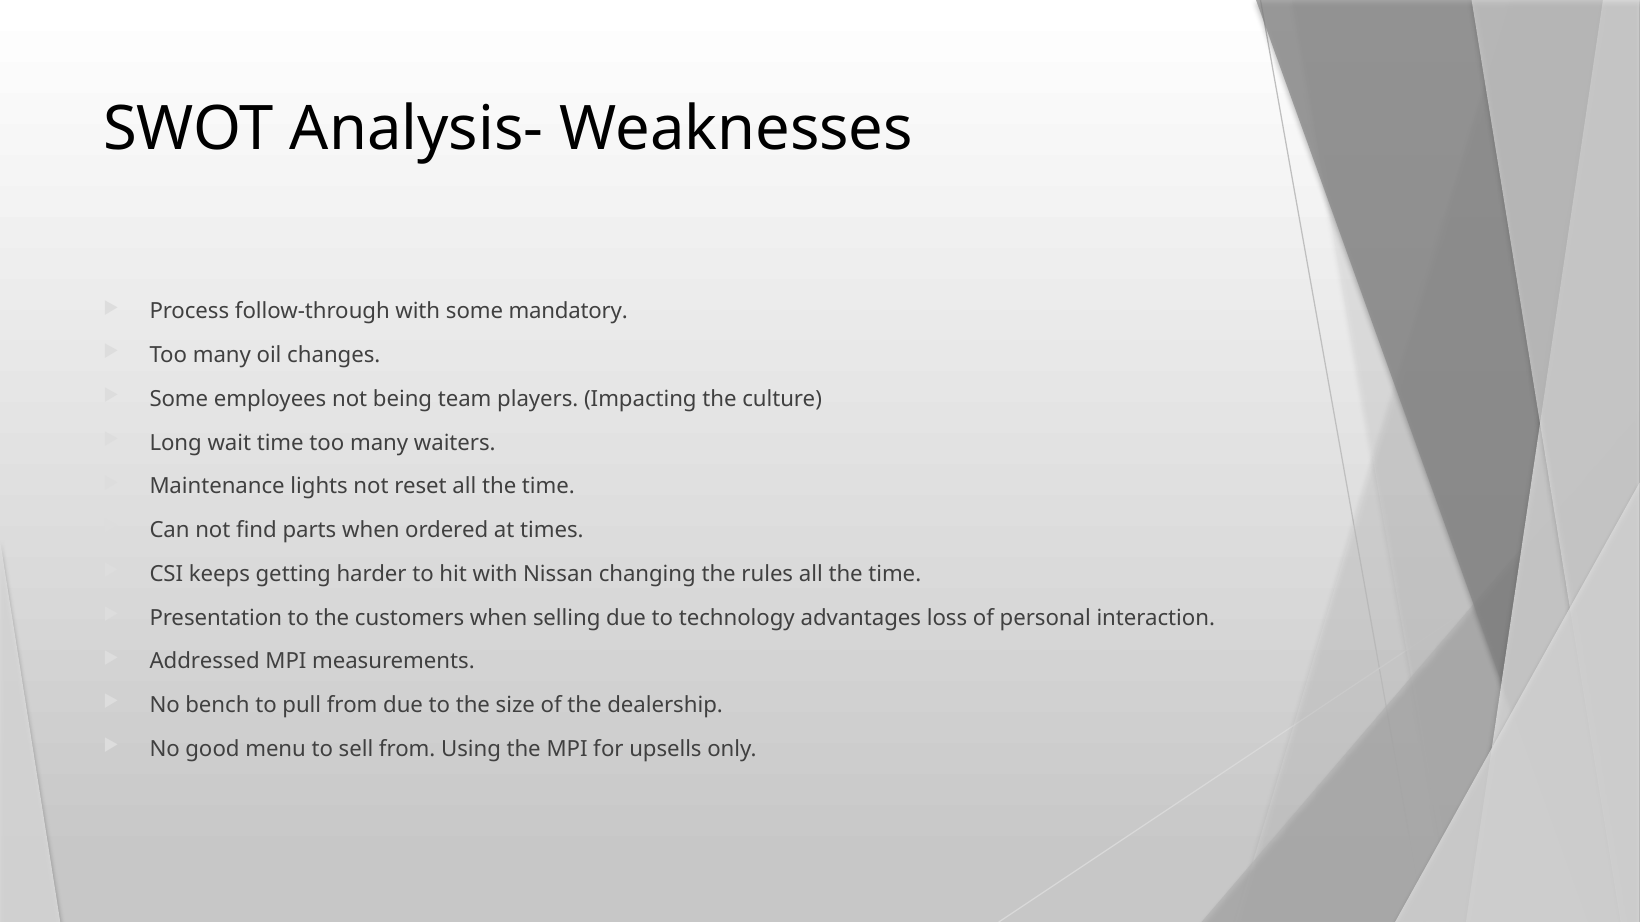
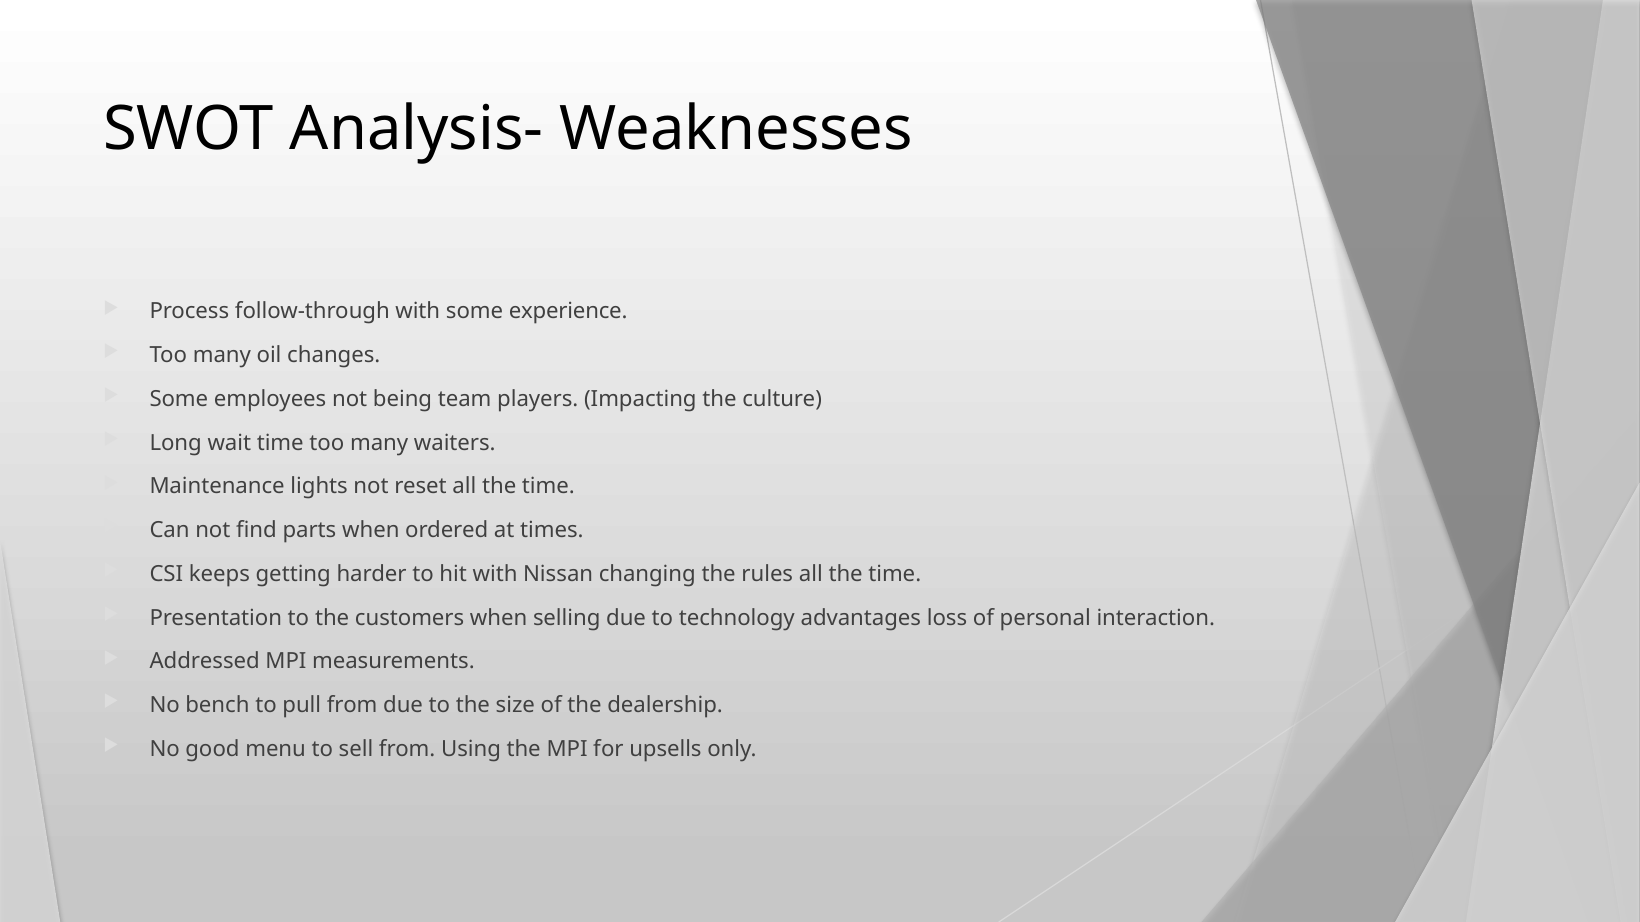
mandatory: mandatory -> experience
